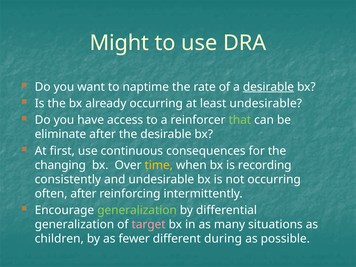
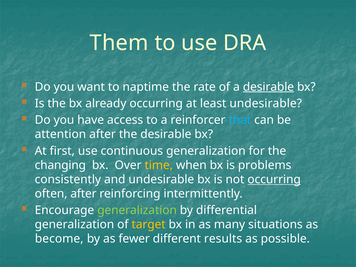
Might: Might -> Them
that colour: light green -> light blue
eliminate: eliminate -> attention
continuous consequences: consequences -> generalization
recording: recording -> problems
occurring at (274, 179) underline: none -> present
target colour: pink -> yellow
children: children -> become
during: during -> results
